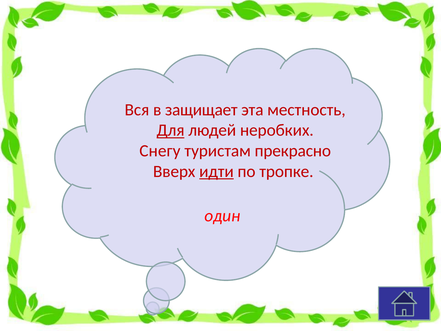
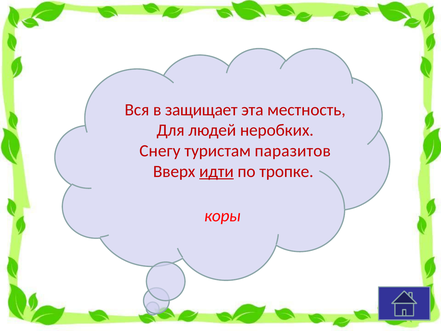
Для underline: present -> none
прекрасно: прекрасно -> паразитов
один: один -> коры
